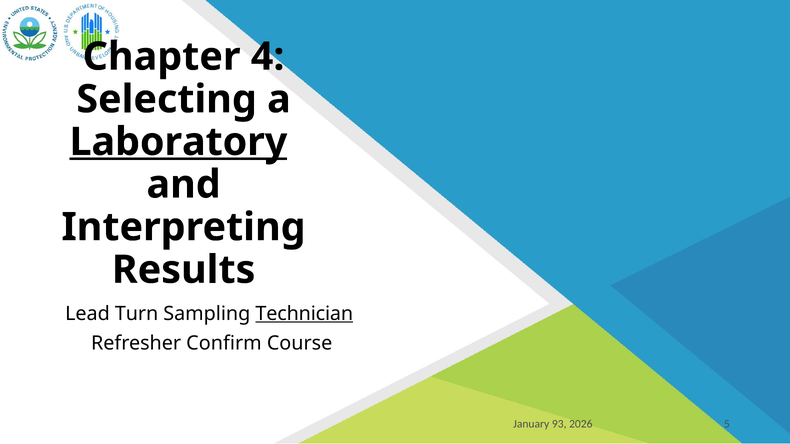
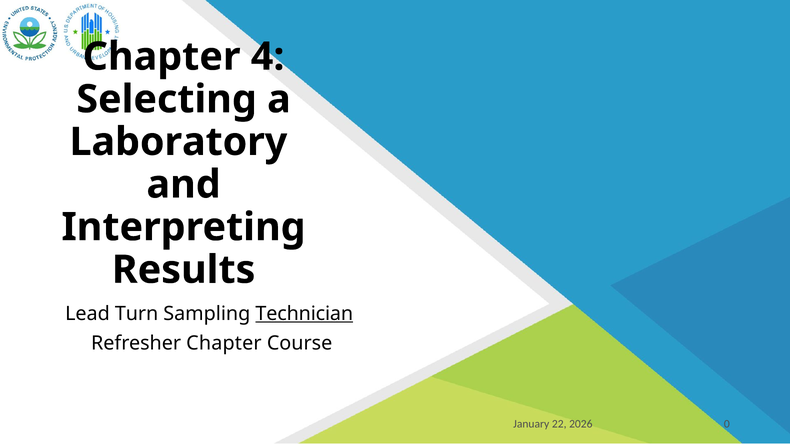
Laboratory underline: present -> none
Refresher Confirm: Confirm -> Chapter
93: 93 -> 22
5: 5 -> 0
